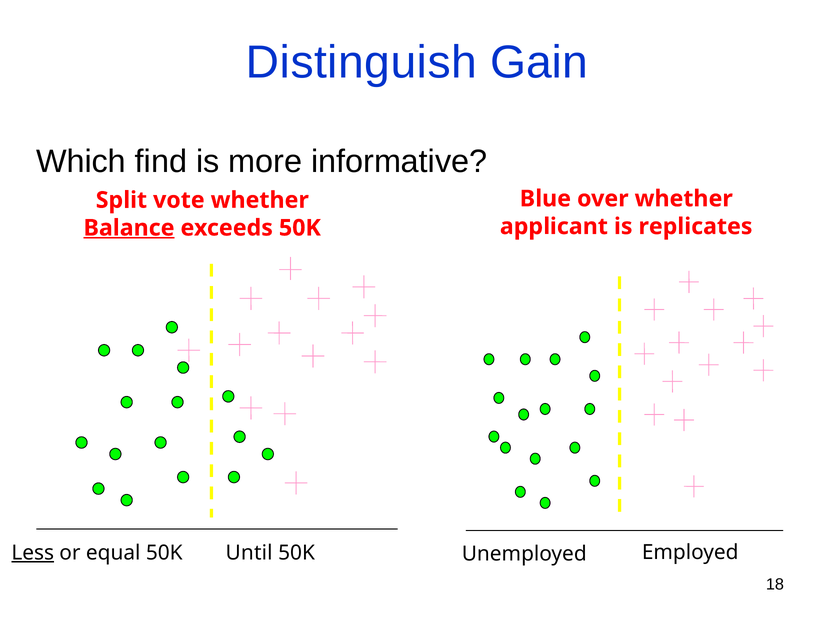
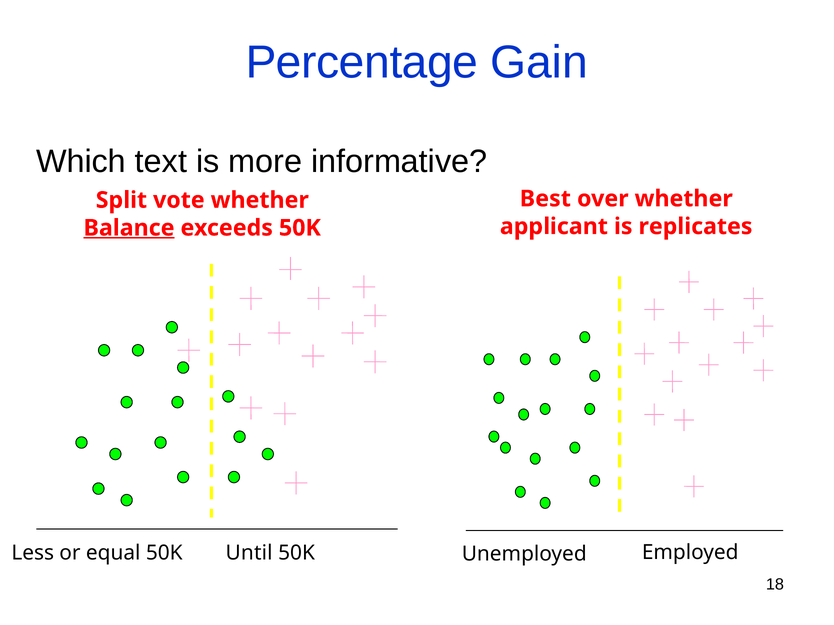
Distinguish: Distinguish -> Percentage
find: find -> text
Blue: Blue -> Best
Less underline: present -> none
